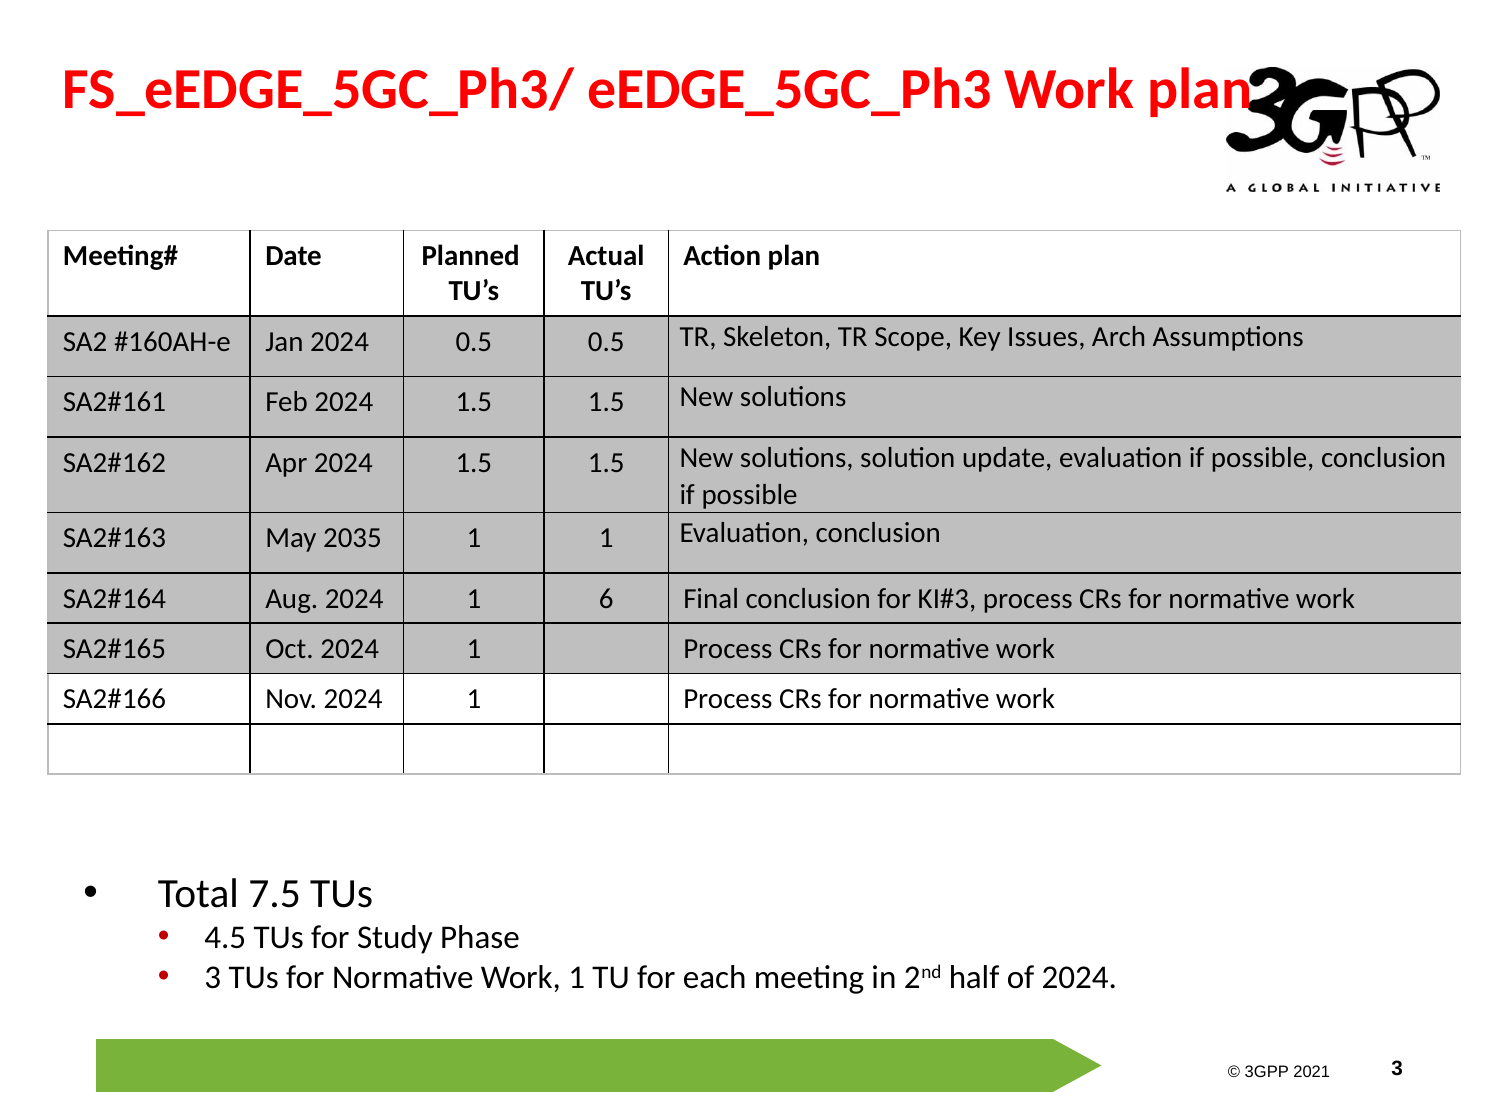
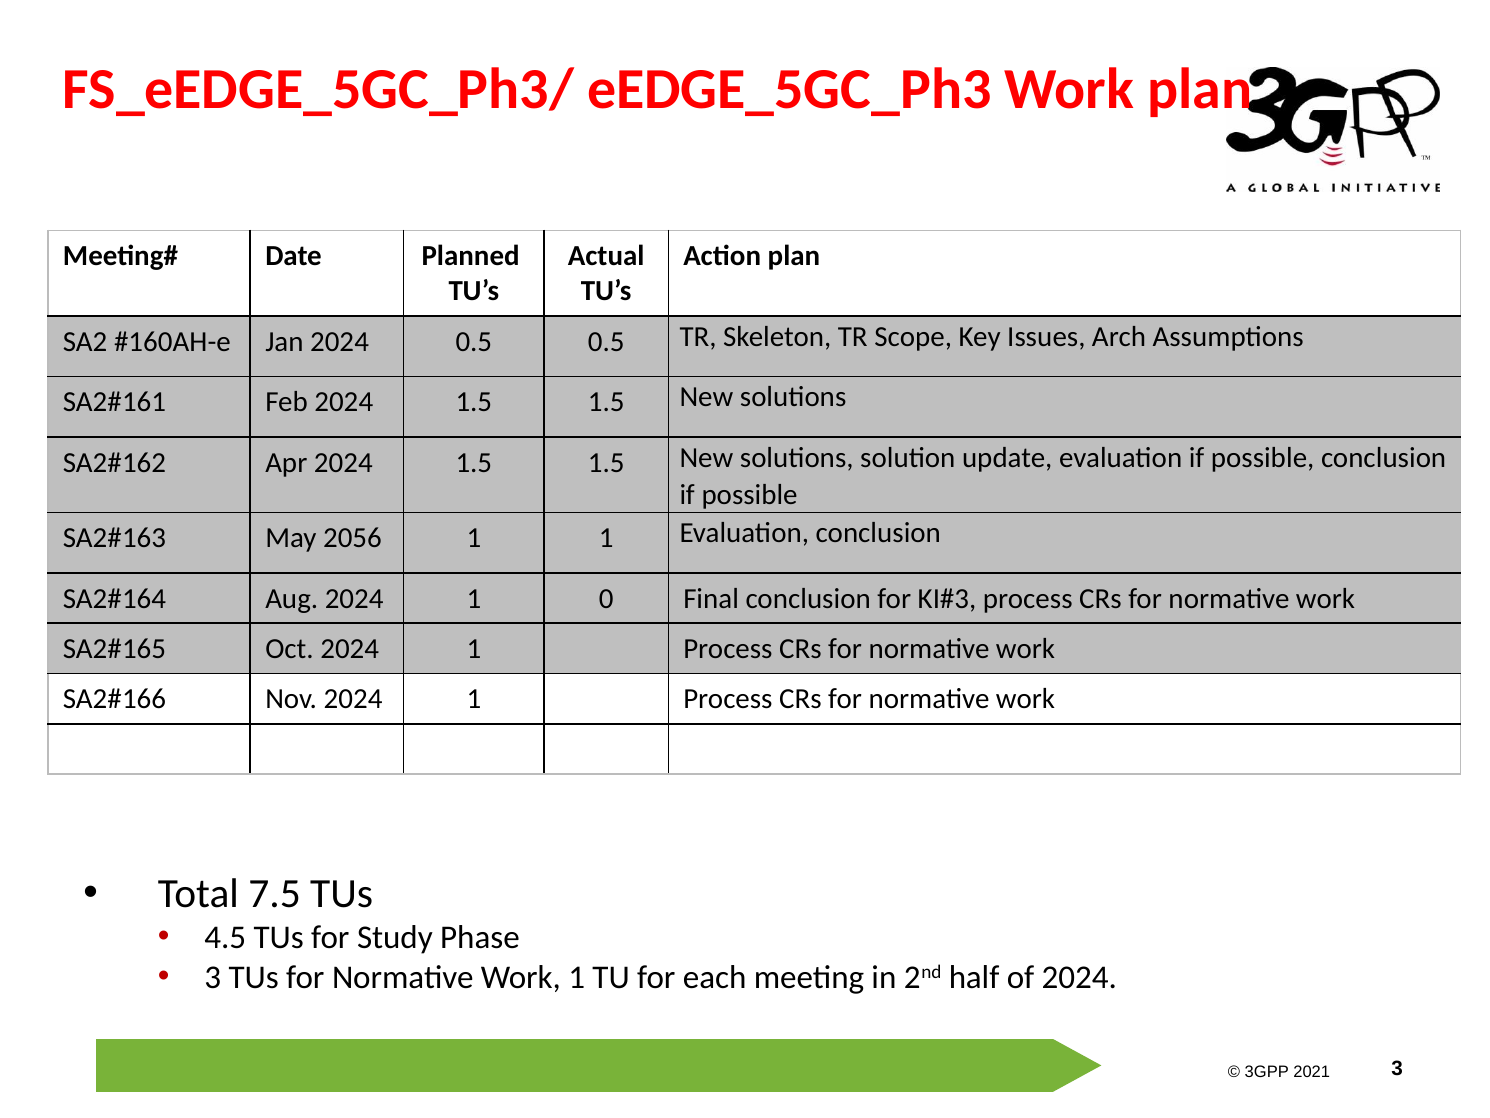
2035: 2035 -> 2056
6: 6 -> 0
